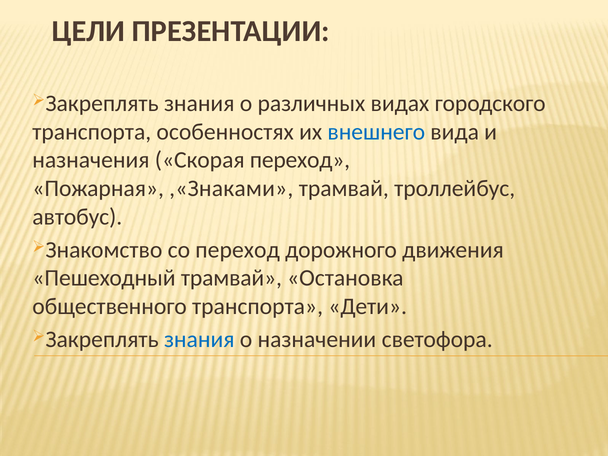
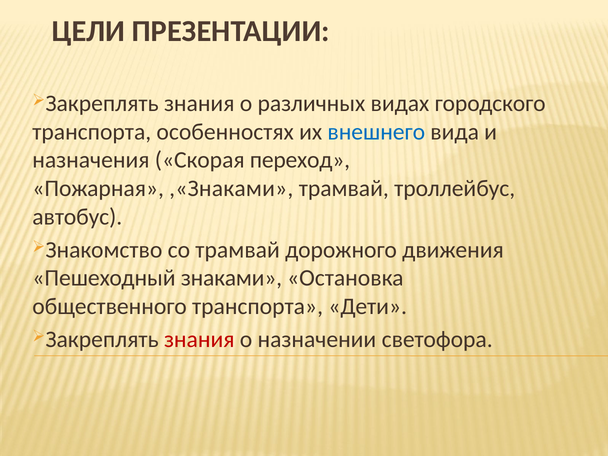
со переход: переход -> трамвай
Пешеходный трамвай: трамвай -> знаками
знания at (199, 340) colour: blue -> red
